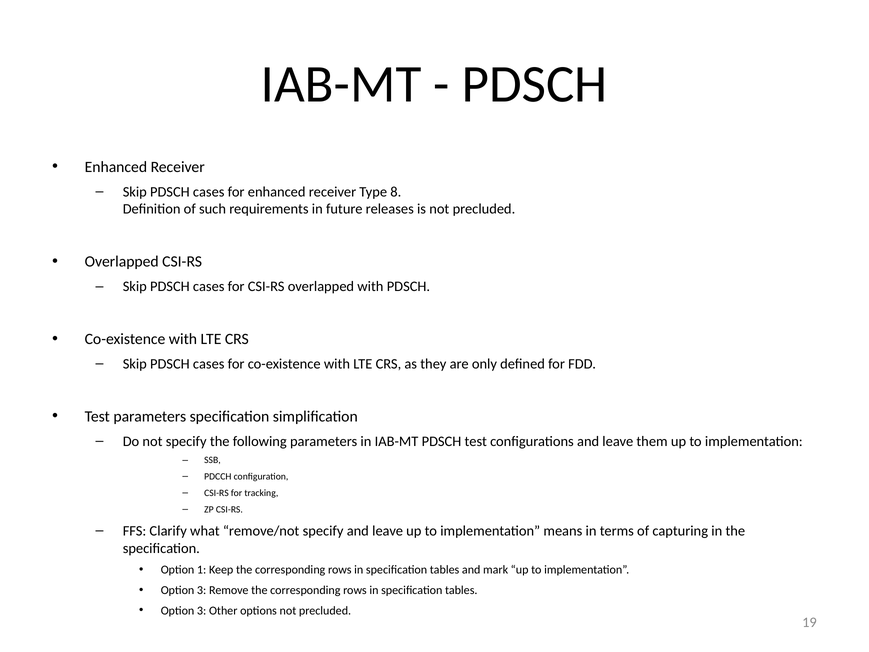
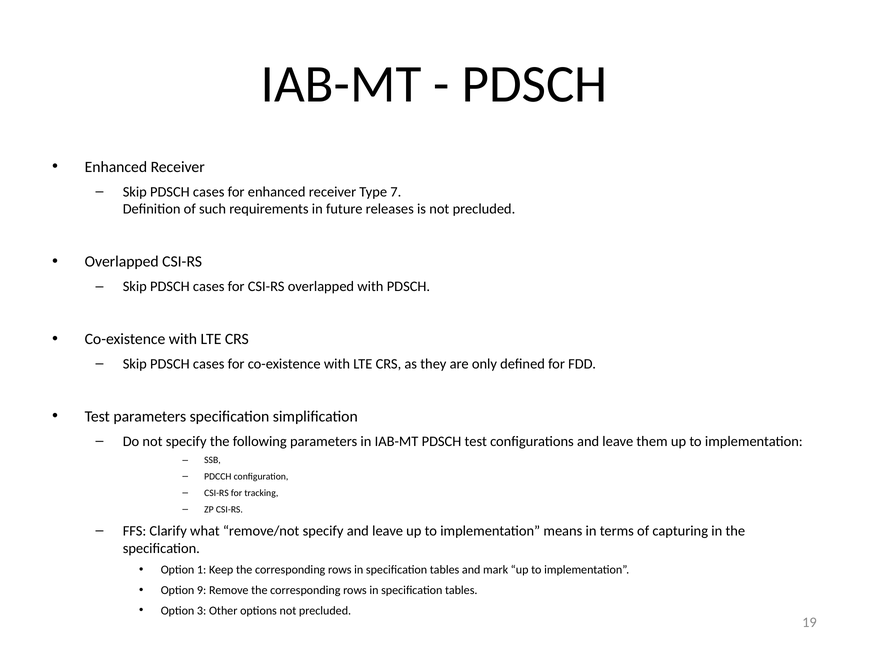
8: 8 -> 7
3 at (202, 590): 3 -> 9
